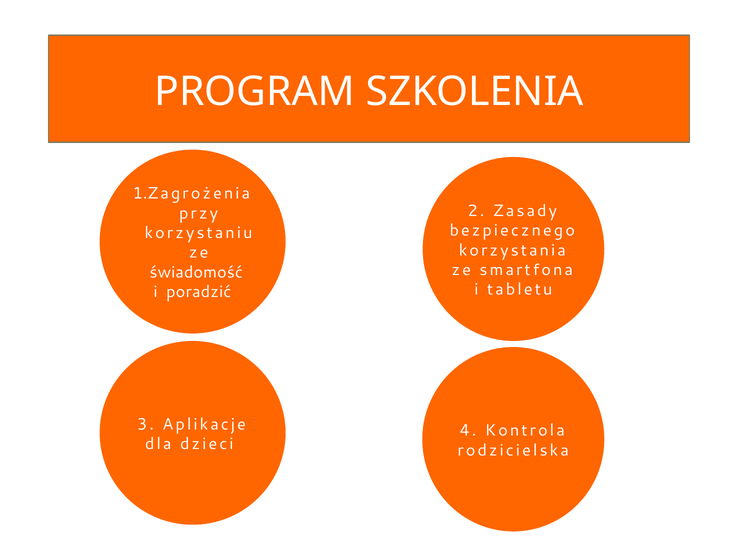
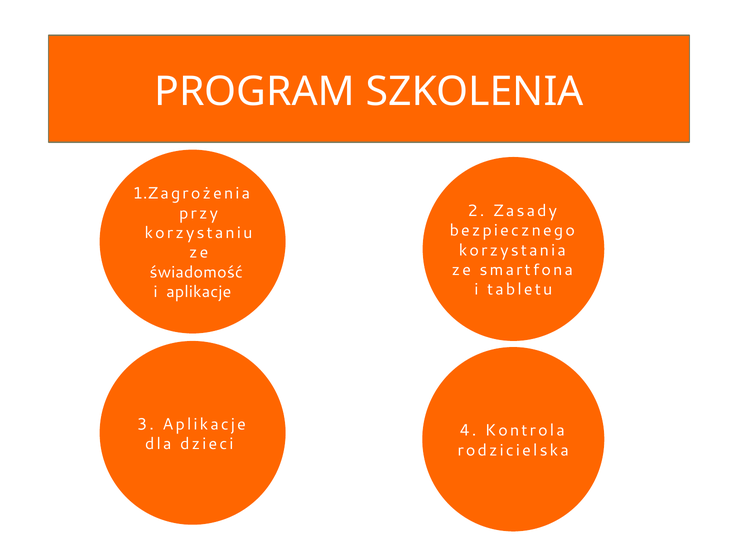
i poradzić: poradzić -> aplikacje
